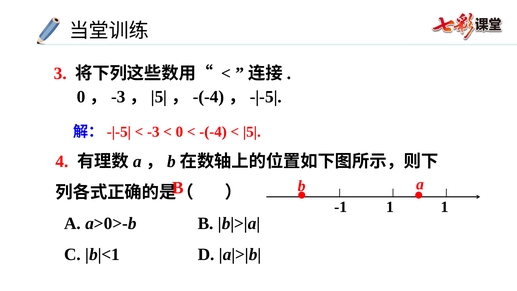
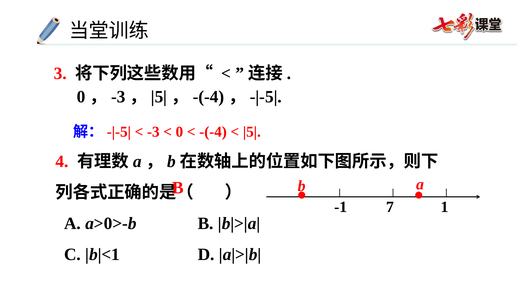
-1 1: 1 -> 7
